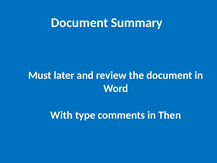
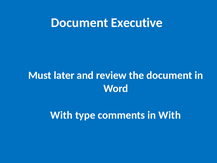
Summary: Summary -> Executive
in Then: Then -> With
